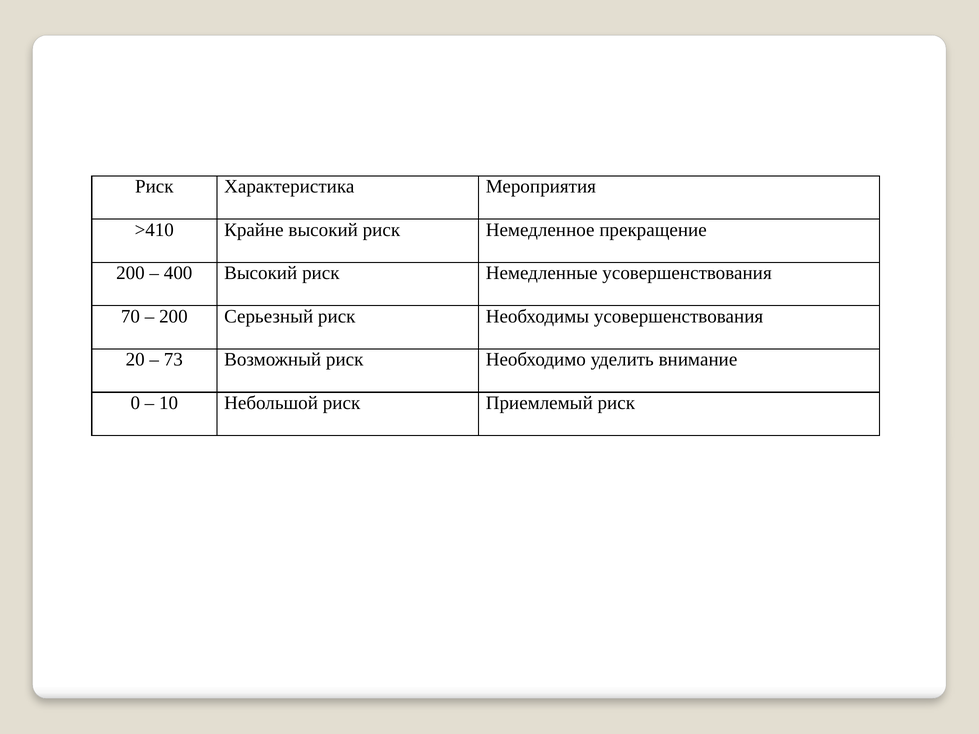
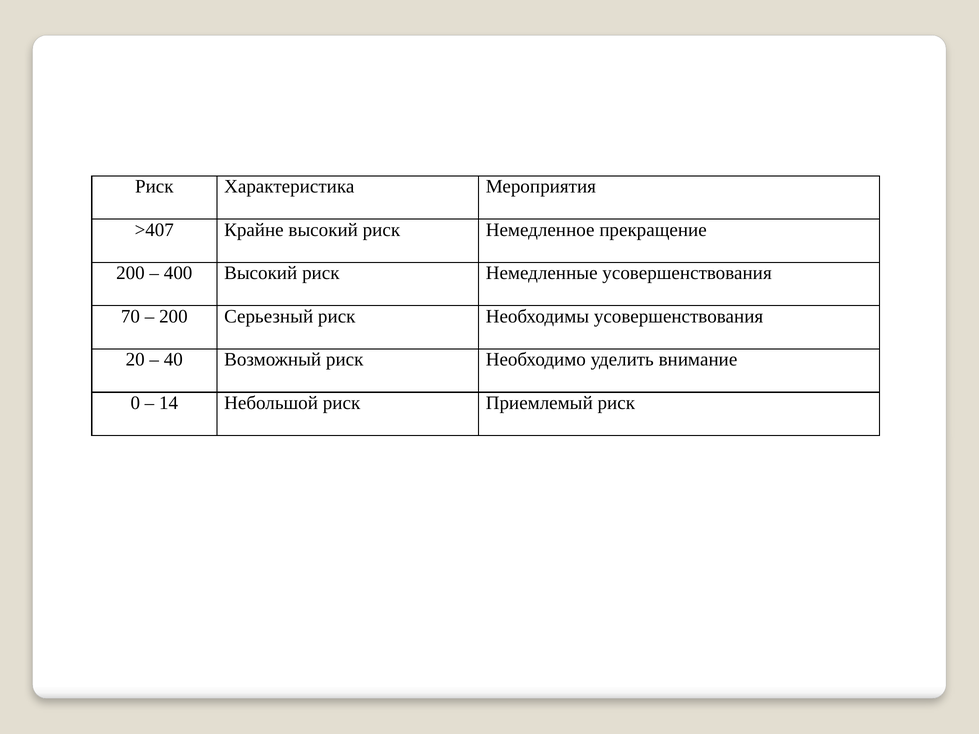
>410: >410 -> >407
73: 73 -> 40
10: 10 -> 14
